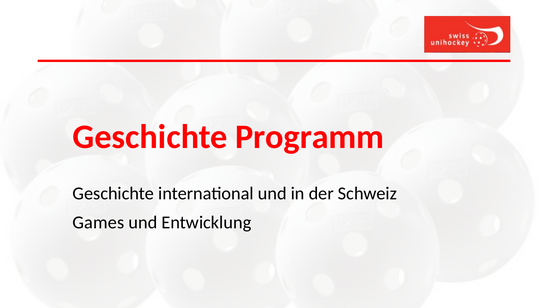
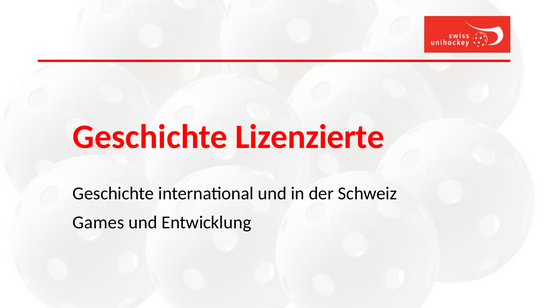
Programm: Programm -> Lizenzierte
